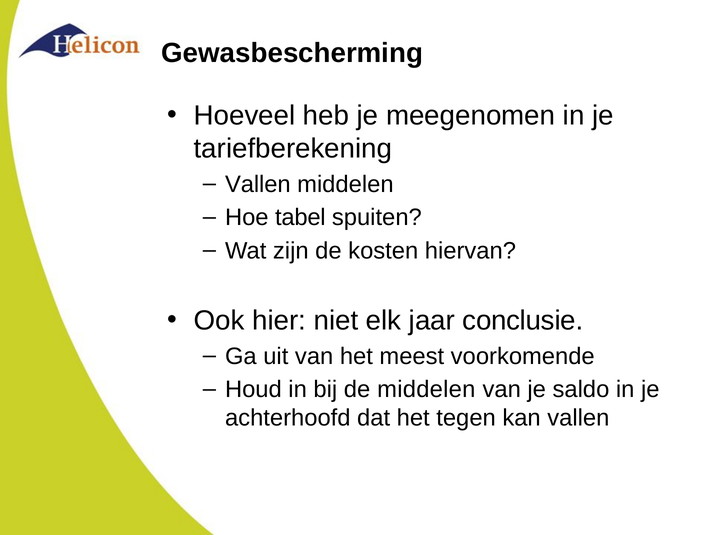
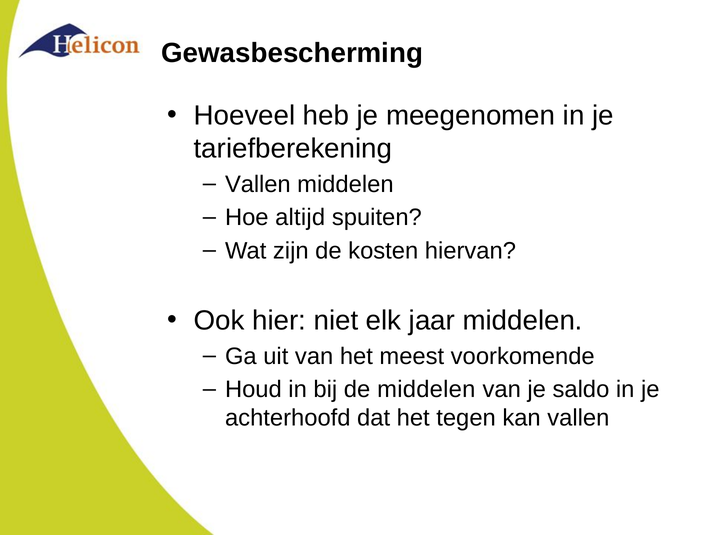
tabel: tabel -> altijd
jaar conclusie: conclusie -> middelen
